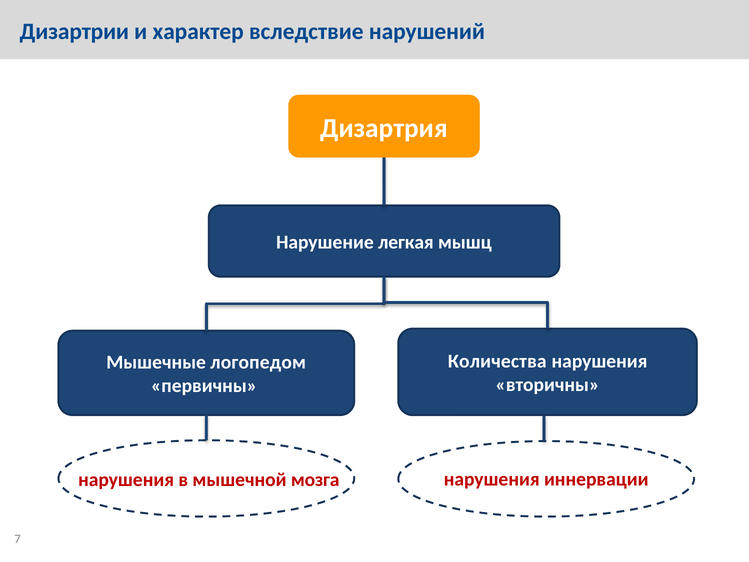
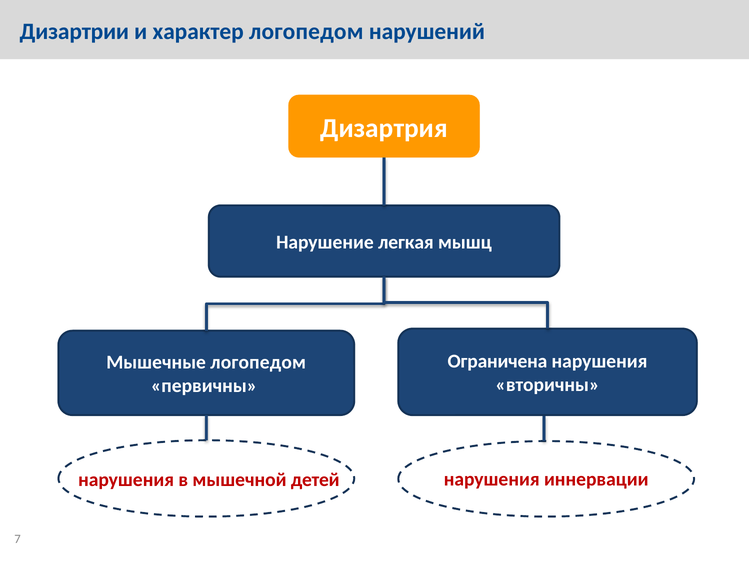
характер вследствие: вследствие -> логопедом
Количества: Количества -> Ограничена
мозга: мозга -> детей
